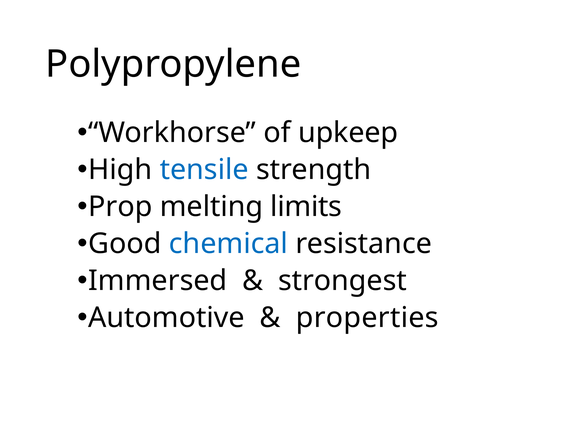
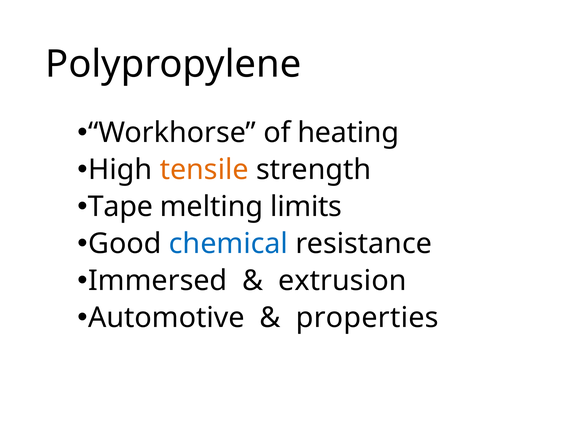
upkeep: upkeep -> heating
tensile colour: blue -> orange
Prop: Prop -> Tape
strongest: strongest -> extrusion
